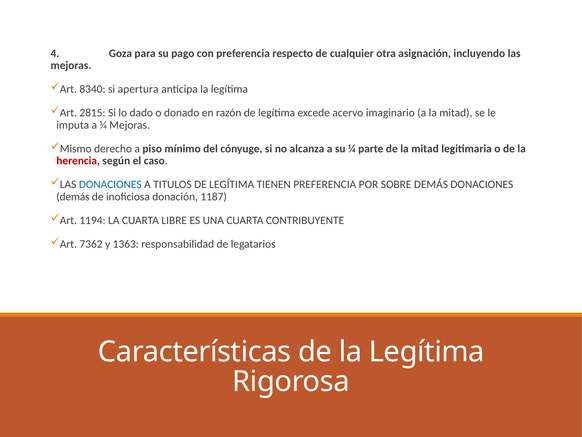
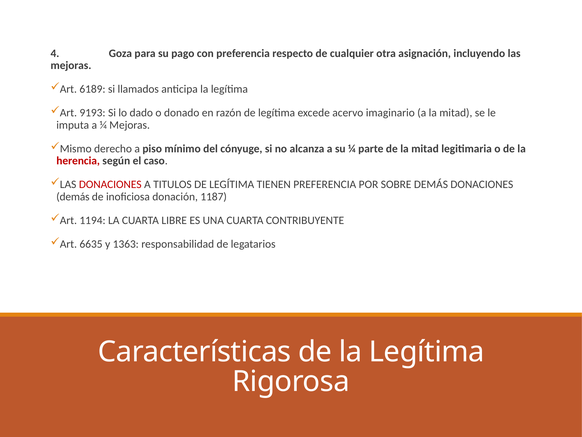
8340: 8340 -> 6189
apertura: apertura -> llamados
2815: 2815 -> 9193
DONACIONES at (110, 184) colour: blue -> red
7362: 7362 -> 6635
